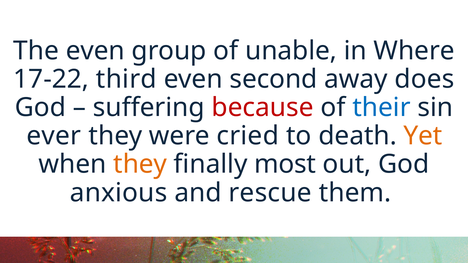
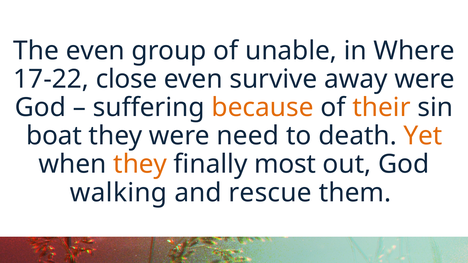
third: third -> close
second: second -> survive
away does: does -> were
because colour: red -> orange
their colour: blue -> orange
ever: ever -> boat
cried: cried -> need
anxious: anxious -> walking
